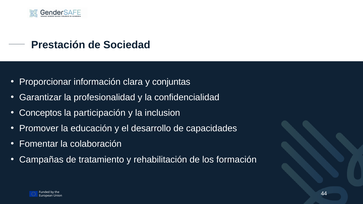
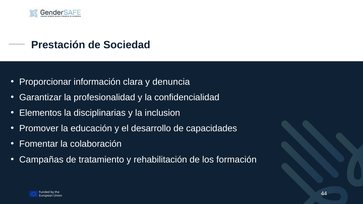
conjuntas: conjuntas -> denuncia
Conceptos: Conceptos -> Elementos
participación: participación -> disciplinarias
